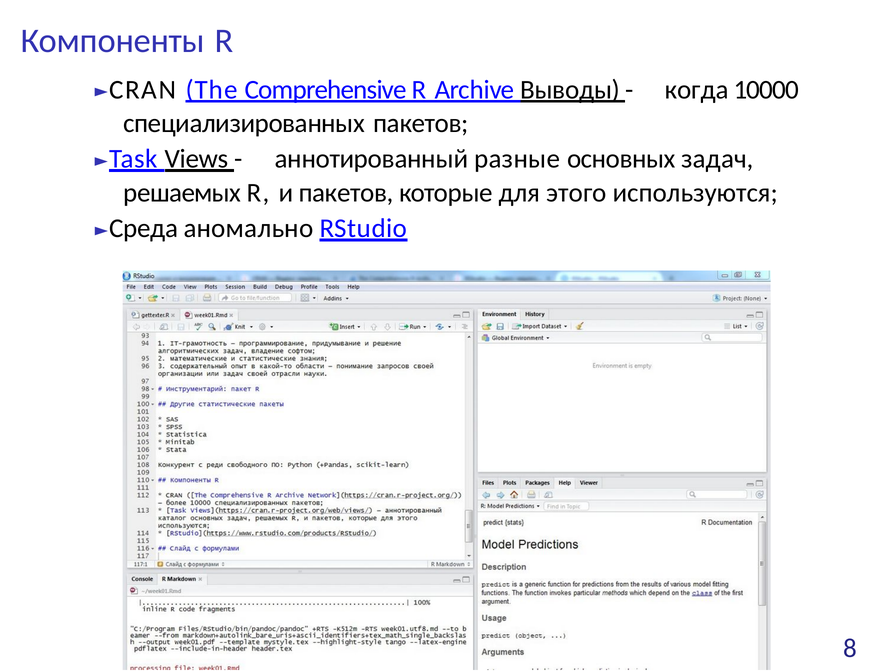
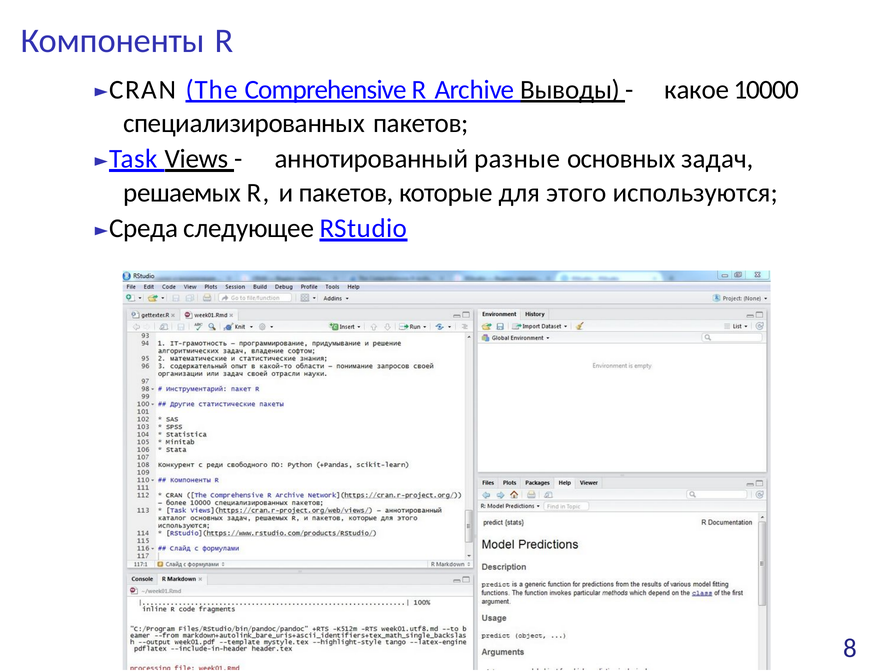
когда: когда -> какое
аномально: аномально -> следующее
